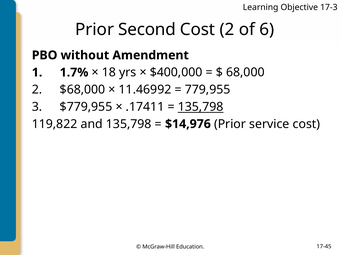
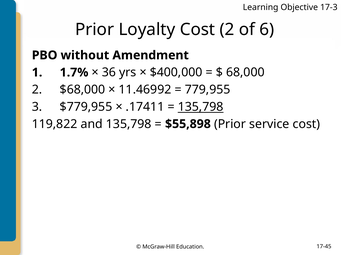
Second: Second -> Loyalty
18: 18 -> 36
$14,976: $14,976 -> $55,898
